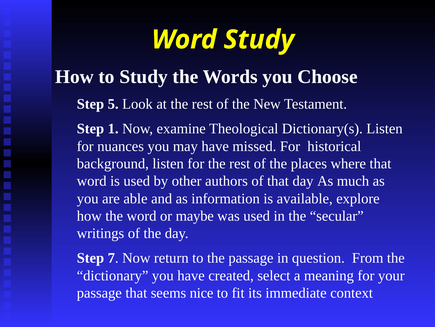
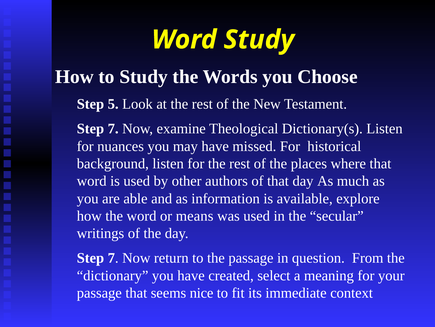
1 at (113, 129): 1 -> 7
maybe: maybe -> means
